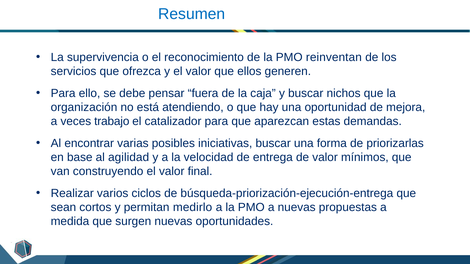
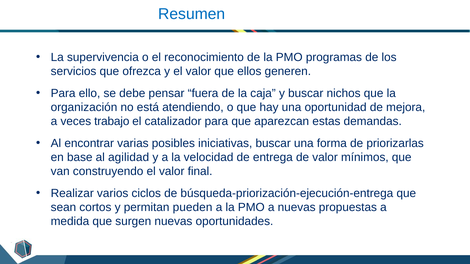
reinventan: reinventan -> programas
medirlo: medirlo -> pueden
